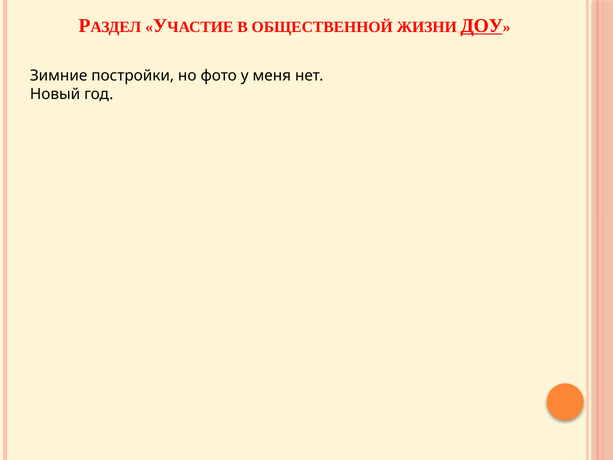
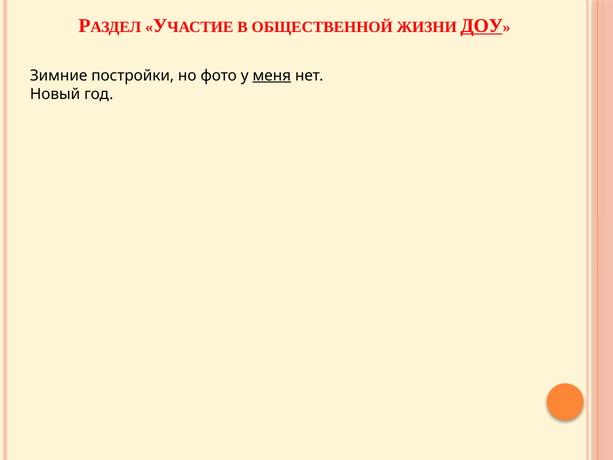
меня underline: none -> present
